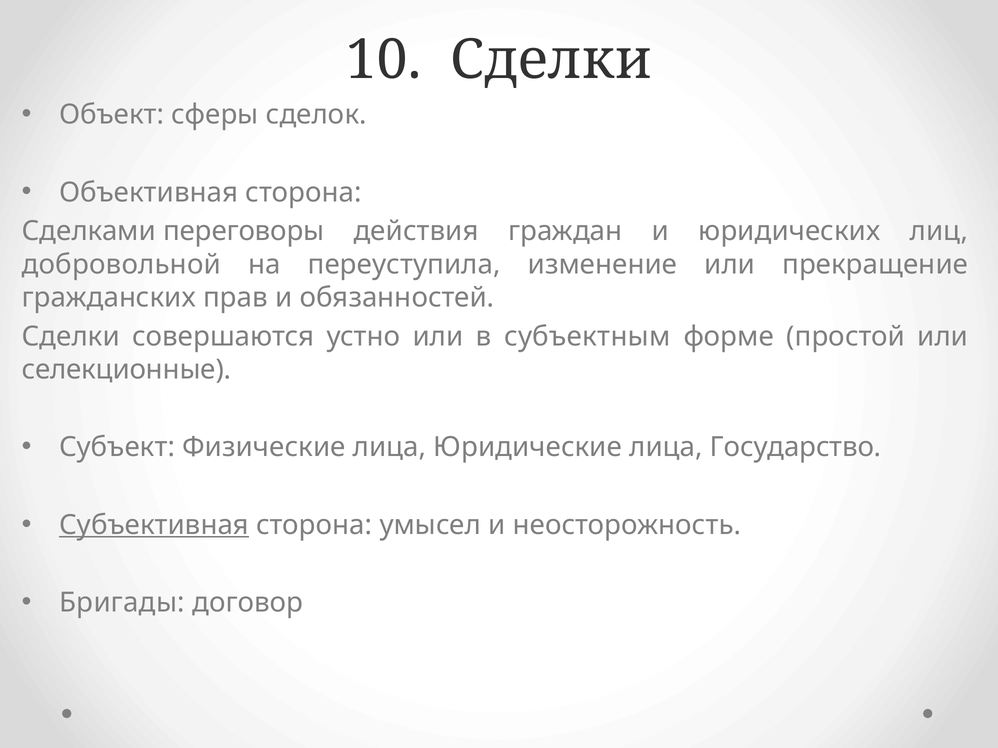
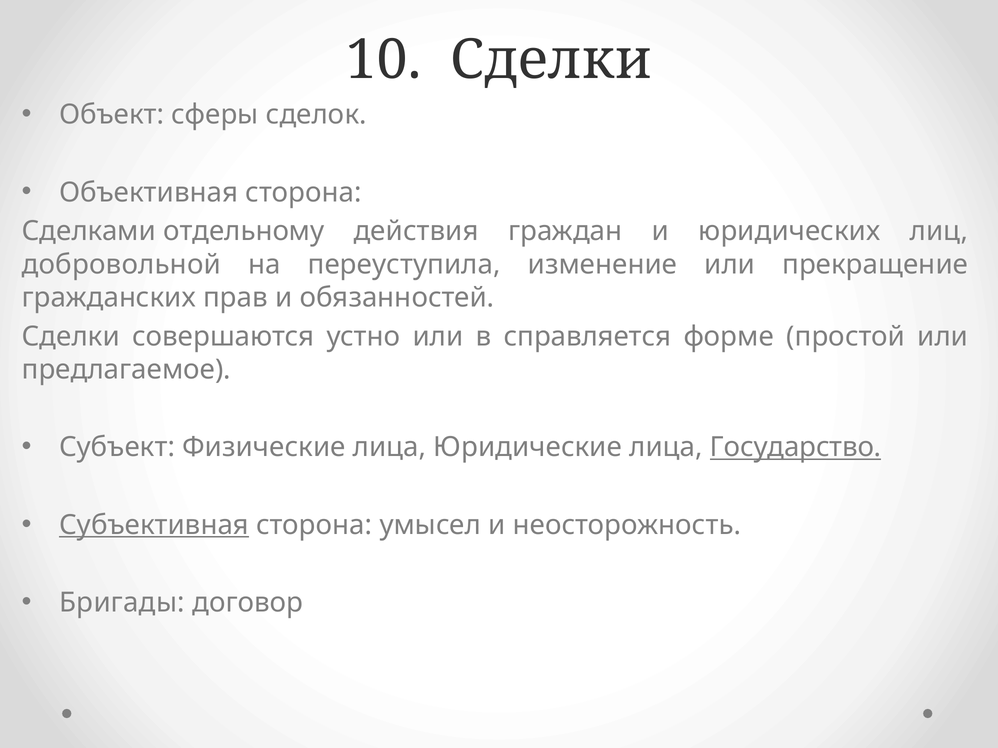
переговоры: переговоры -> отдельному
субъектным: субъектным -> справляется
селекционные: селекционные -> предлагаемое
Государство underline: none -> present
